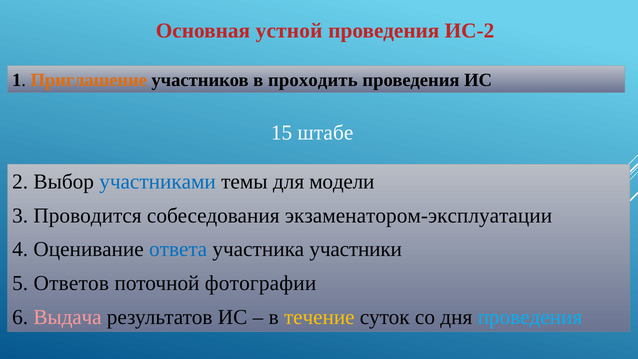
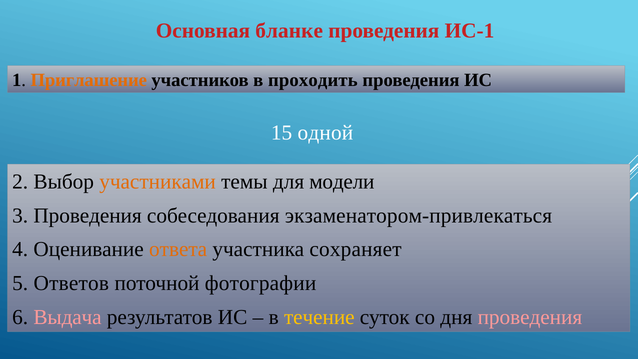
устной: устной -> бланке
ИС-2: ИС-2 -> ИС-1
штабе: штабе -> одной
участниками colour: blue -> orange
3 Проводится: Проводится -> Проведения
экзаменатором-эксплуатации: экзаменатором-эксплуатации -> экзаменатором-привлекаться
ответа colour: blue -> orange
участники: участники -> сохраняет
проведения at (530, 317) colour: light blue -> pink
